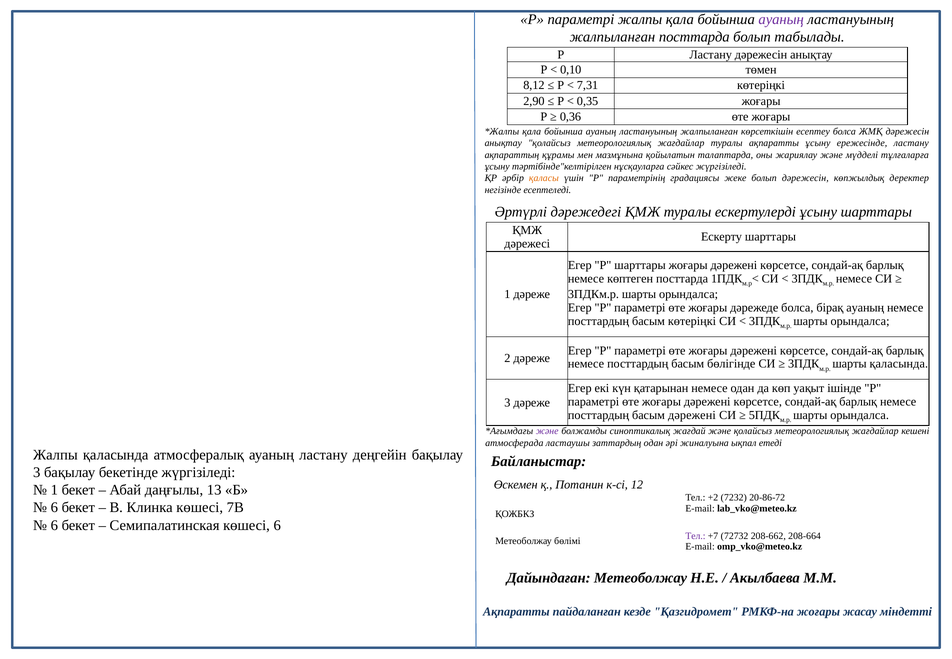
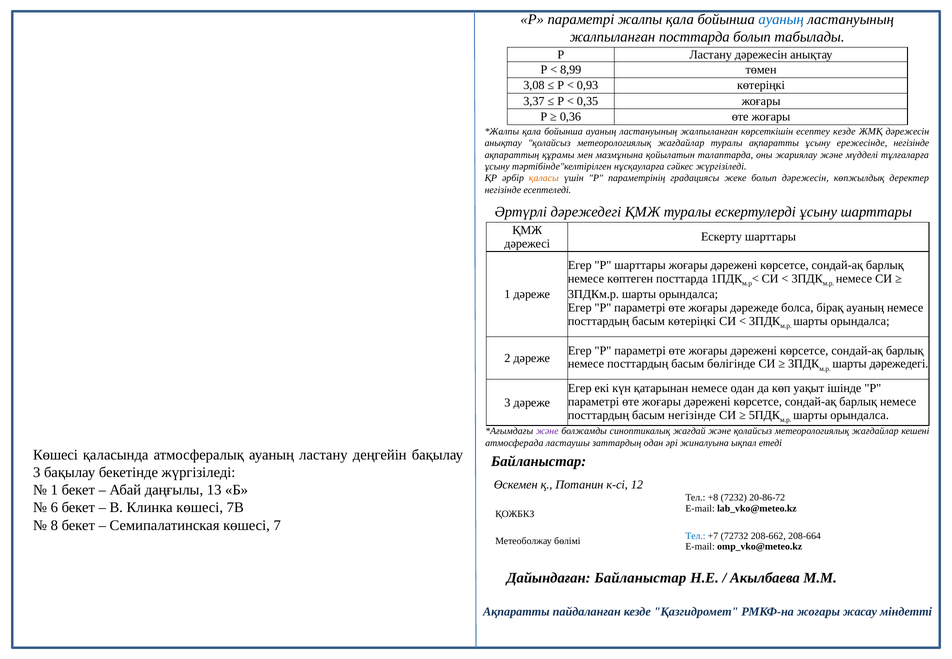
ауаның at (781, 20) colour: purple -> blue
0,10: 0,10 -> 8,99
8,12: 8,12 -> 3,08
7,31: 7,31 -> 0,93
2,90: 2,90 -> 3,37
есептеу болса: болса -> кезде
ережесінде ластану: ластану -> негізінде
шарты қаласында: қаласында -> дәрежедегі
басым дәрежені: дәрежені -> негізінде
Жалпы at (55, 455): Жалпы -> Көшесі
+2: +2 -> +8
6 at (54, 525): 6 -> 8
көшесі 6: 6 -> 7
Тел at (695, 536) colour: purple -> blue
Дайындаған Метеоболжау: Метеоболжау -> Байланыстар
